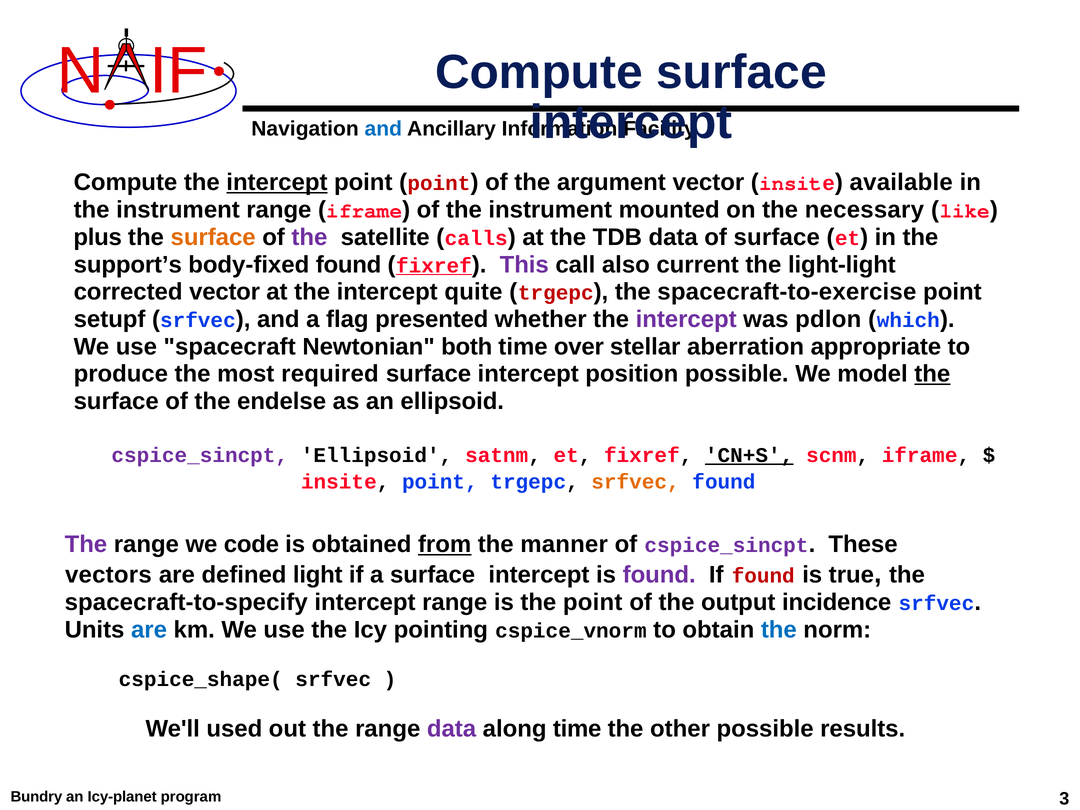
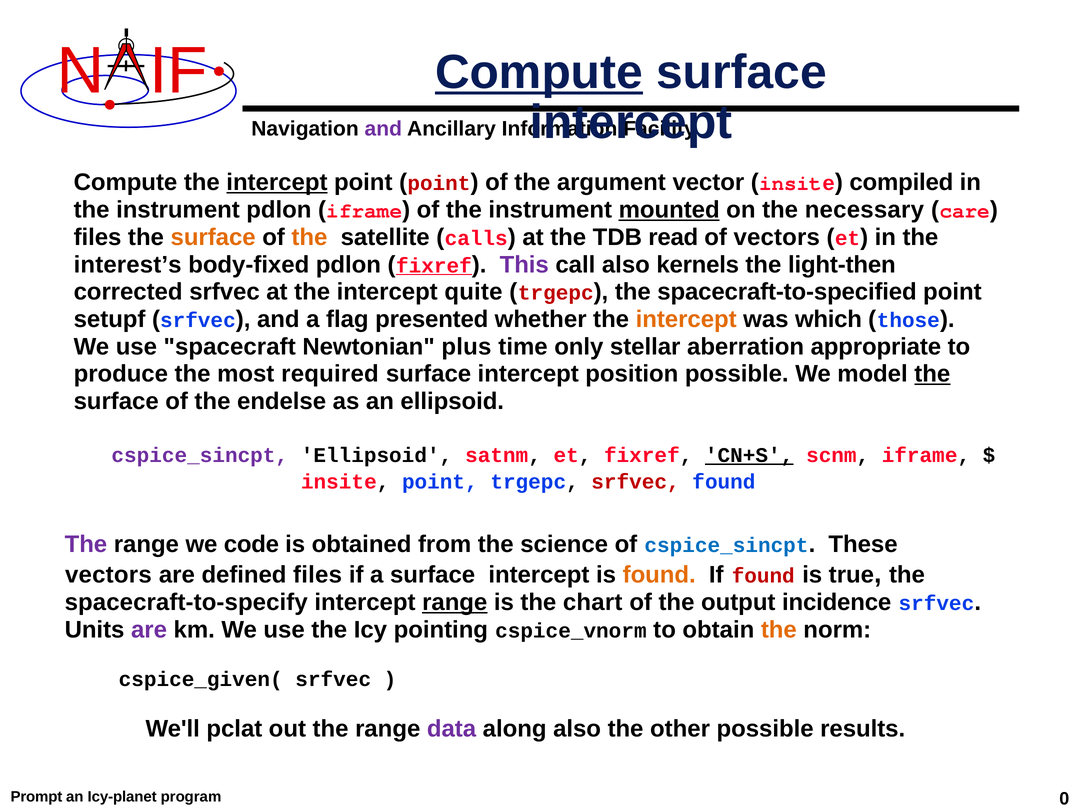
Compute at (539, 72) underline: none -> present
and at (383, 129) colour: blue -> purple
available: available -> compiled
instrument range: range -> pdlon
mounted underline: none -> present
like: like -> care
plus at (98, 237): plus -> files
the at (309, 237) colour: purple -> orange
TDB data: data -> read
of surface: surface -> vectors
support’s: support’s -> interest’s
body-fixed found: found -> pdlon
current: current -> kernels
light-light: light-light -> light-then
corrected vector: vector -> srfvec
spacecraft-to-exercise: spacecraft-to-exercise -> spacecraft-to-specified
intercept at (686, 319) colour: purple -> orange
pdlon: pdlon -> which
which: which -> those
both: both -> plus
over: over -> only
srfvec at (636, 482) colour: orange -> red
from underline: present -> none
manner: manner -> science
cspice_sincpt at (726, 545) colour: purple -> blue
defined light: light -> files
found at (659, 575) colour: purple -> orange
range at (455, 603) underline: none -> present
the point: point -> chart
are at (149, 630) colour: blue -> purple
the at (779, 630) colour: blue -> orange
cspice_shape(: cspice_shape( -> cspice_given(
used: used -> pclat
along time: time -> also
Bundry: Bundry -> Prompt
3: 3 -> 0
